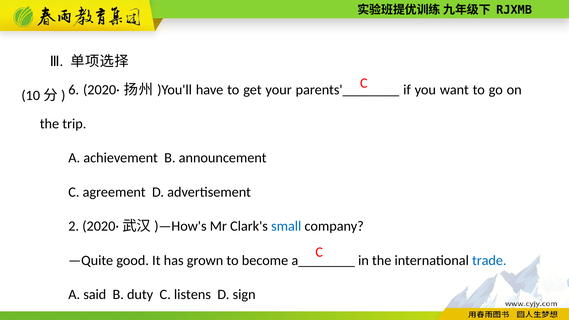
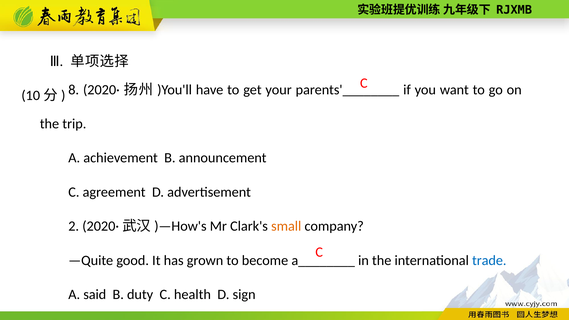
6: 6 -> 8
small colour: blue -> orange
listens: listens -> health
